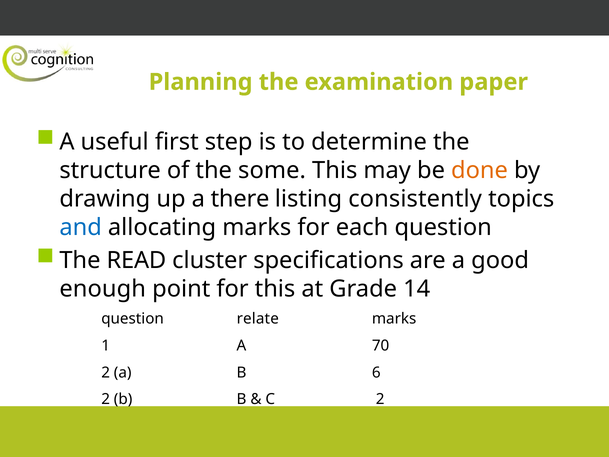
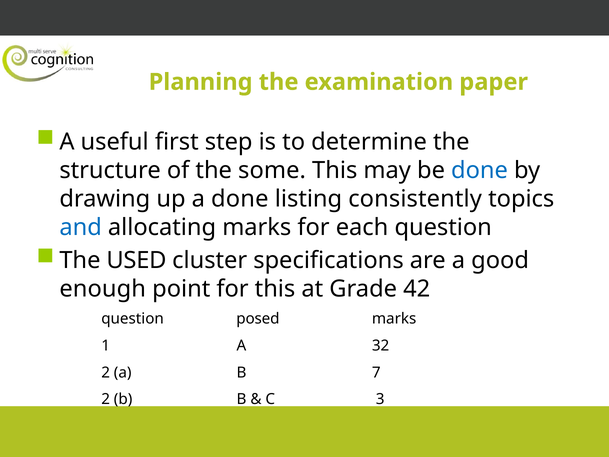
done at (480, 170) colour: orange -> blue
a there: there -> done
READ: READ -> USED
14: 14 -> 42
relate: relate -> posed
70: 70 -> 32
6: 6 -> 7
C 2: 2 -> 3
